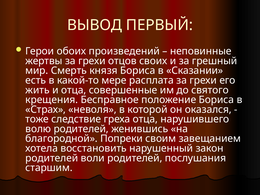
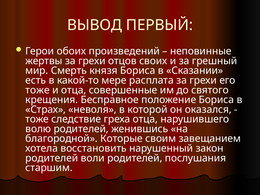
жить at (38, 90): жить -> тоже
Попреки: Попреки -> Которые
